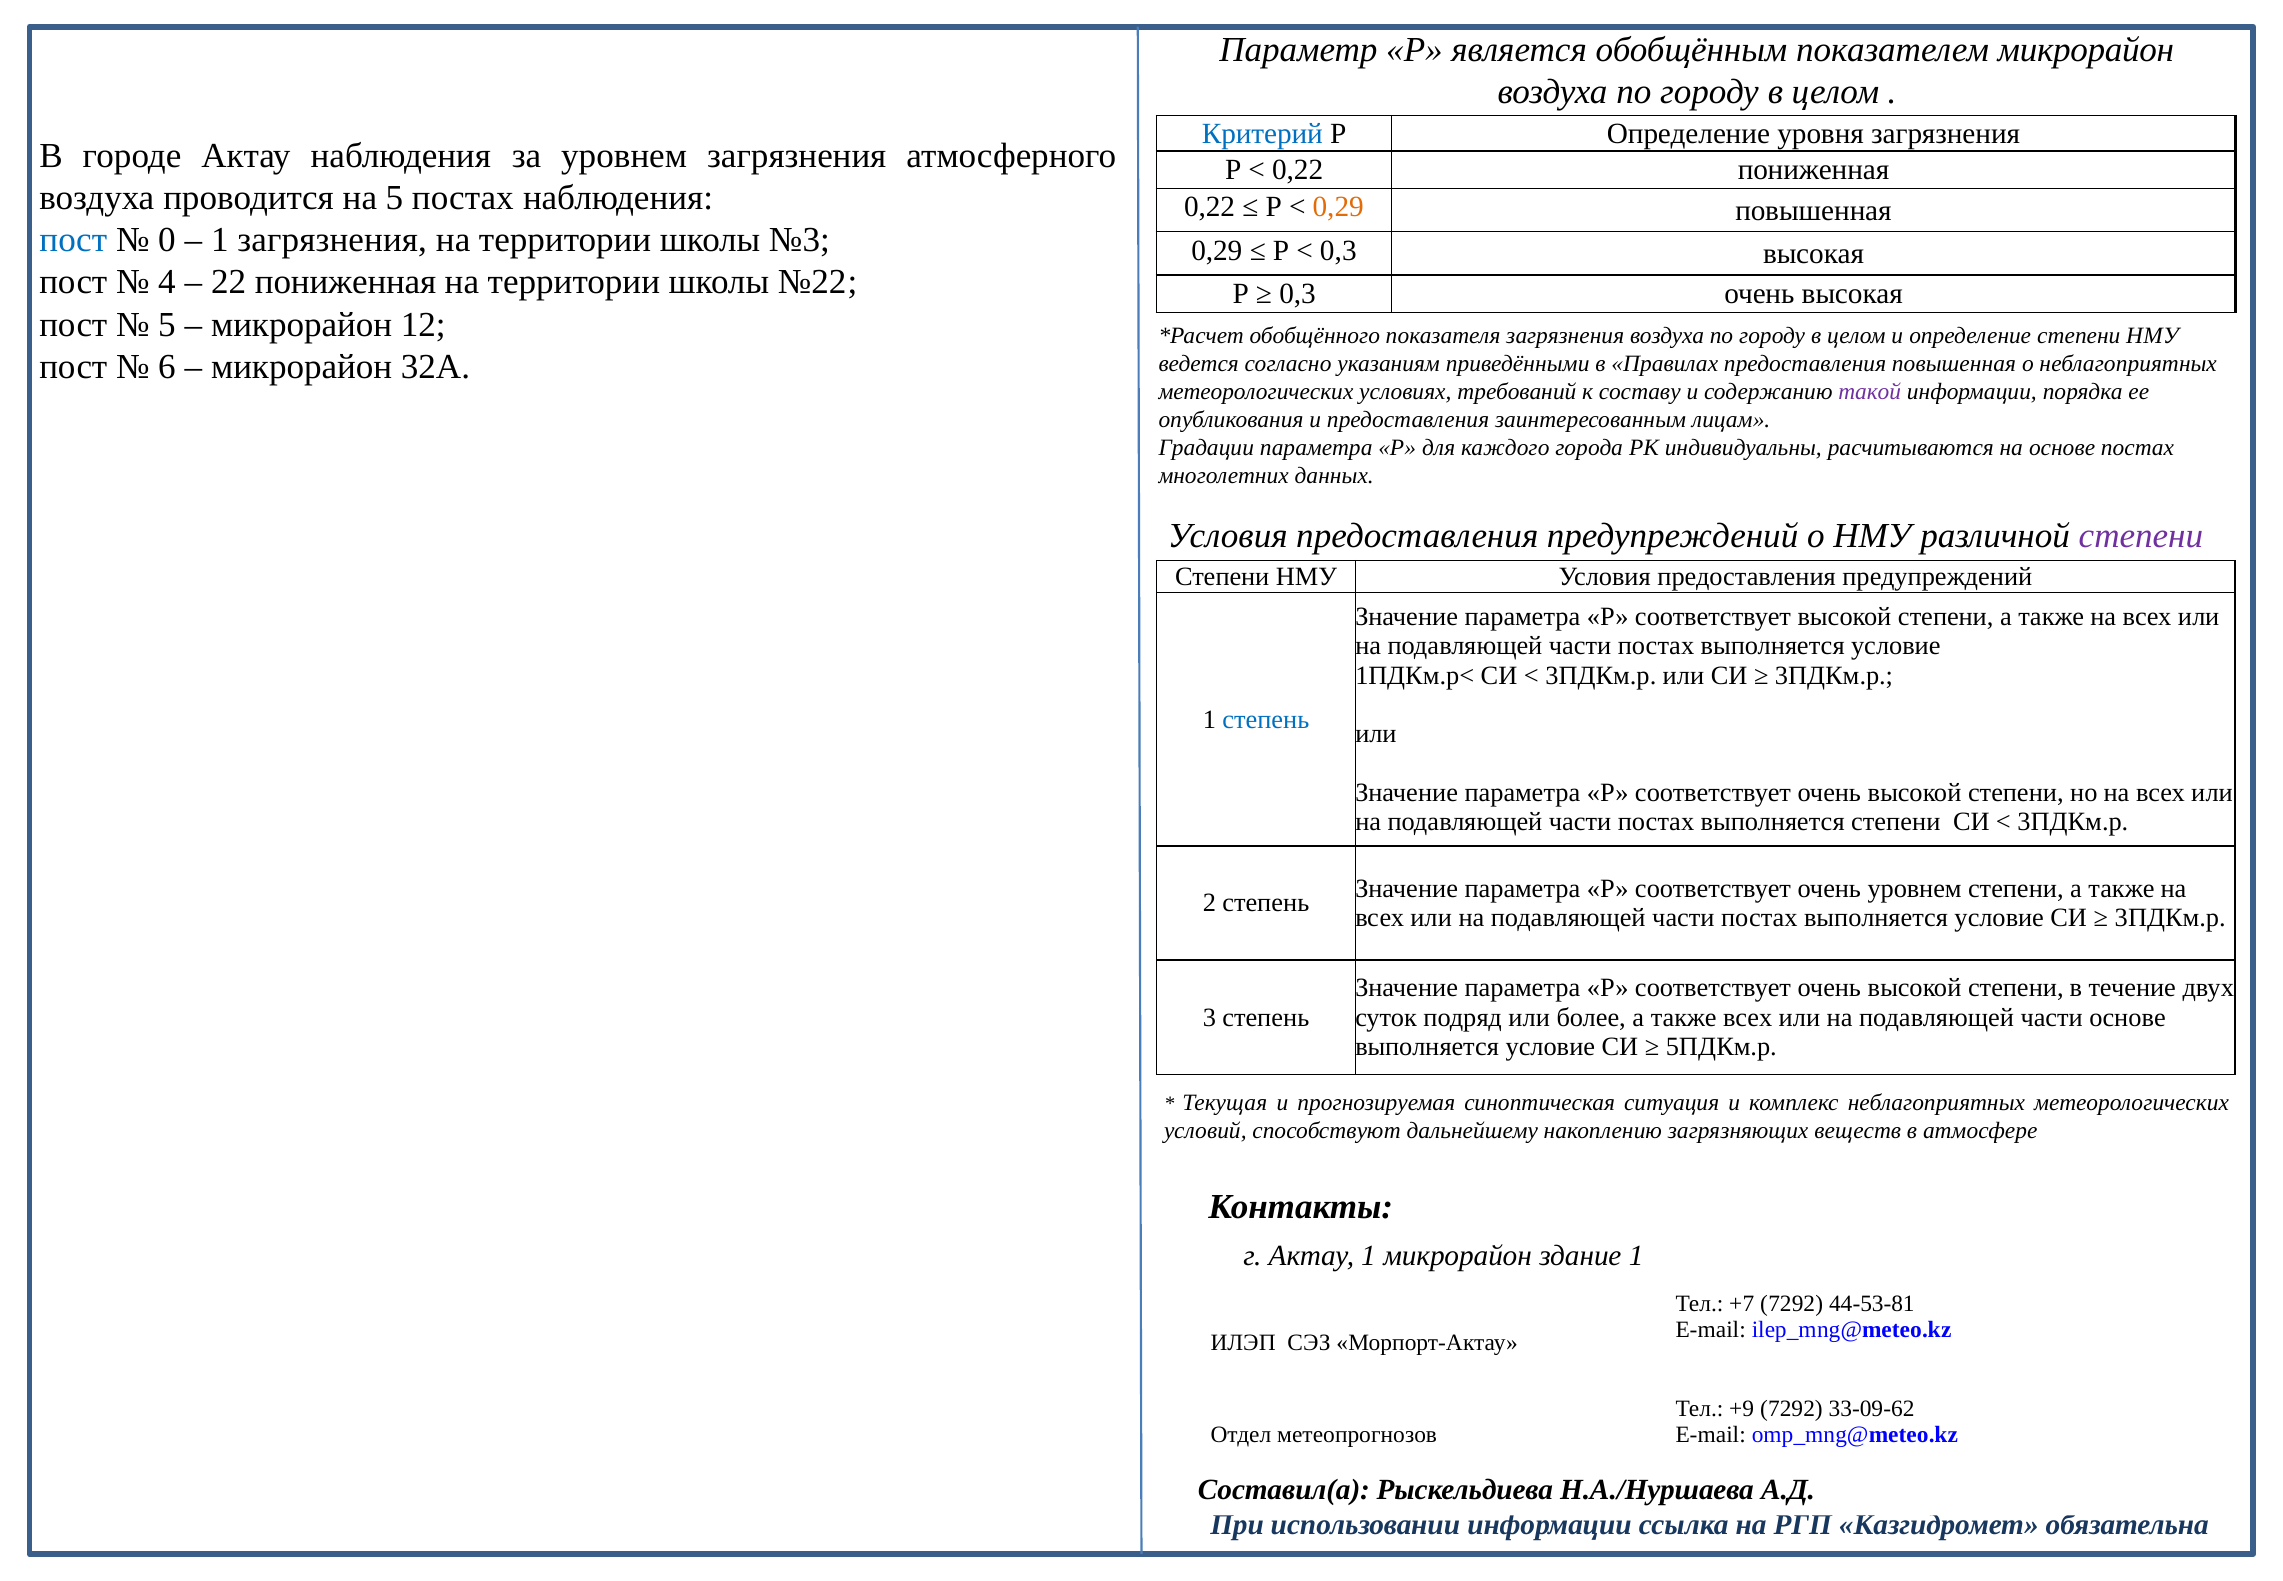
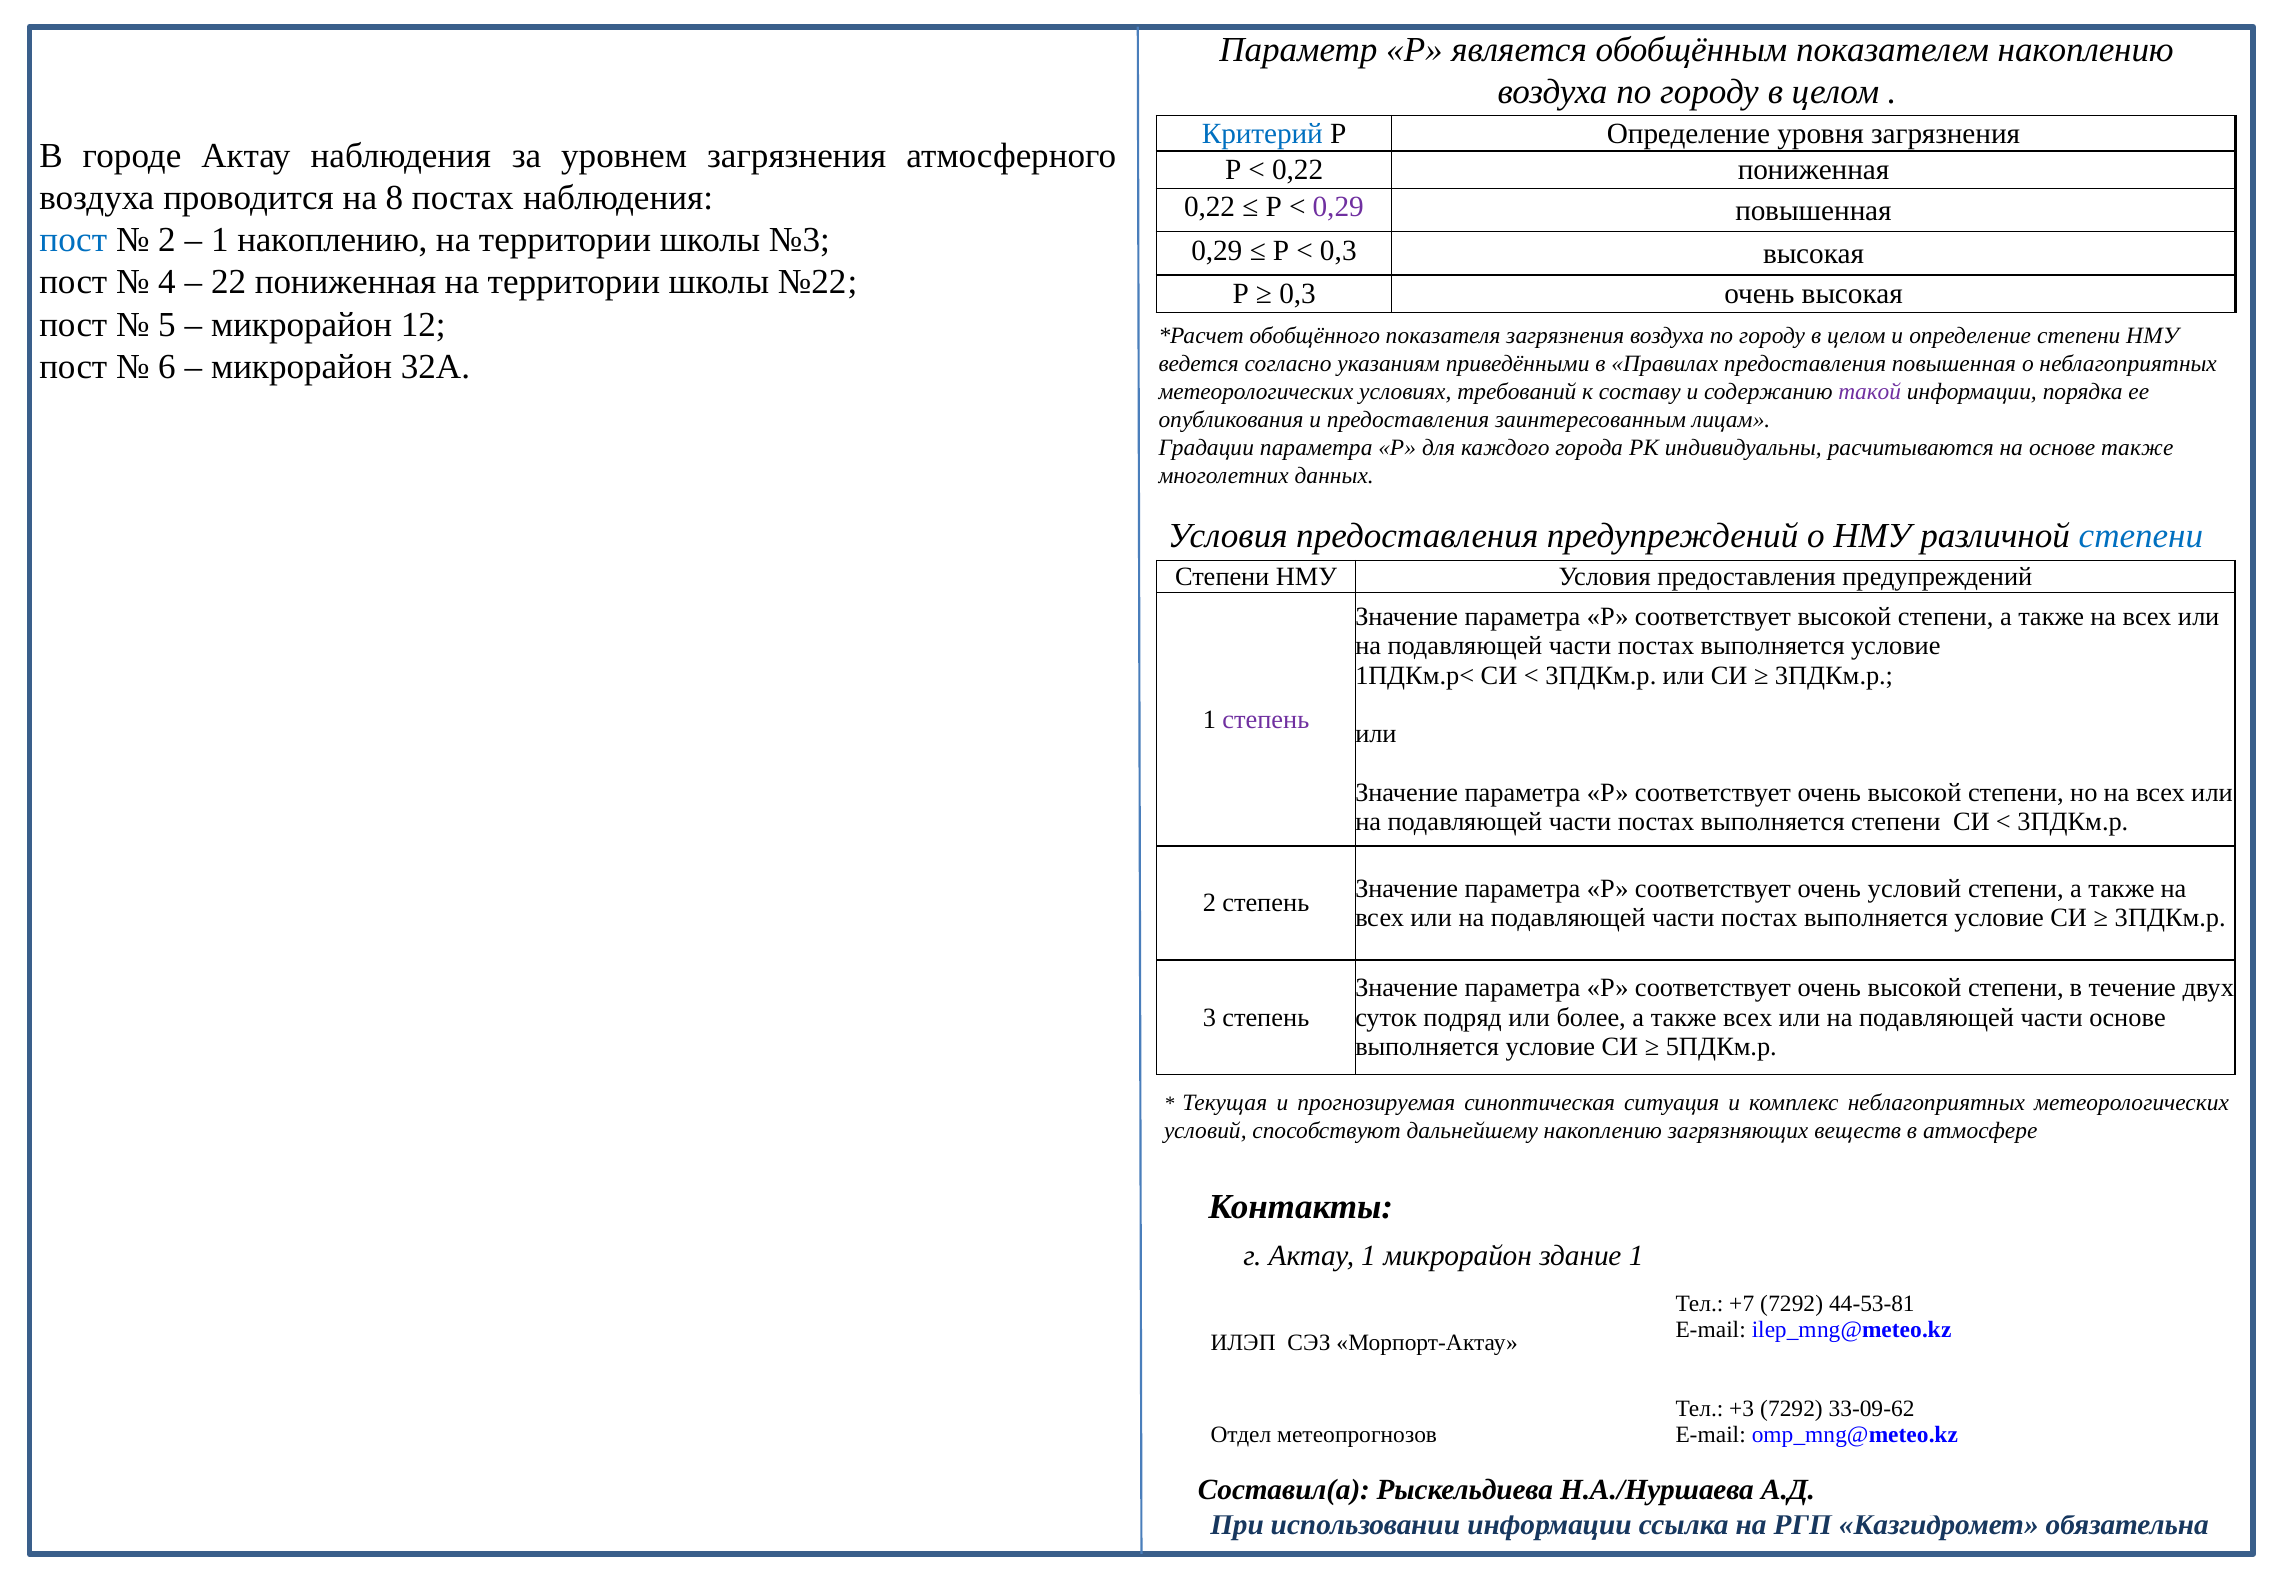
показателем микрорайон: микрорайон -> накоплению
на 5: 5 -> 8
0,29 at (1338, 207) colour: orange -> purple
0 at (167, 240): 0 -> 2
1 загрязнения: загрязнения -> накоплению
основе постах: постах -> также
степени at (2141, 536) colour: purple -> blue
степень at (1266, 719) colour: blue -> purple
очень уровнем: уровнем -> условий
+9: +9 -> +3
